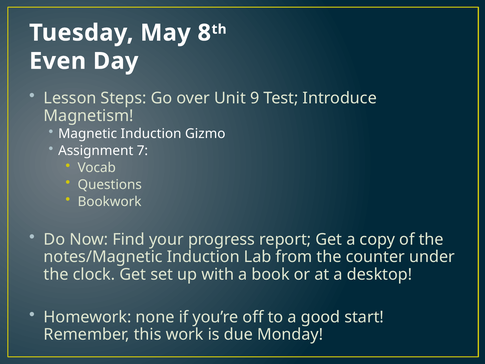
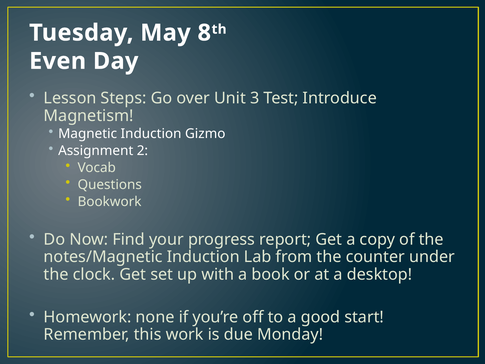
9: 9 -> 3
7: 7 -> 2
